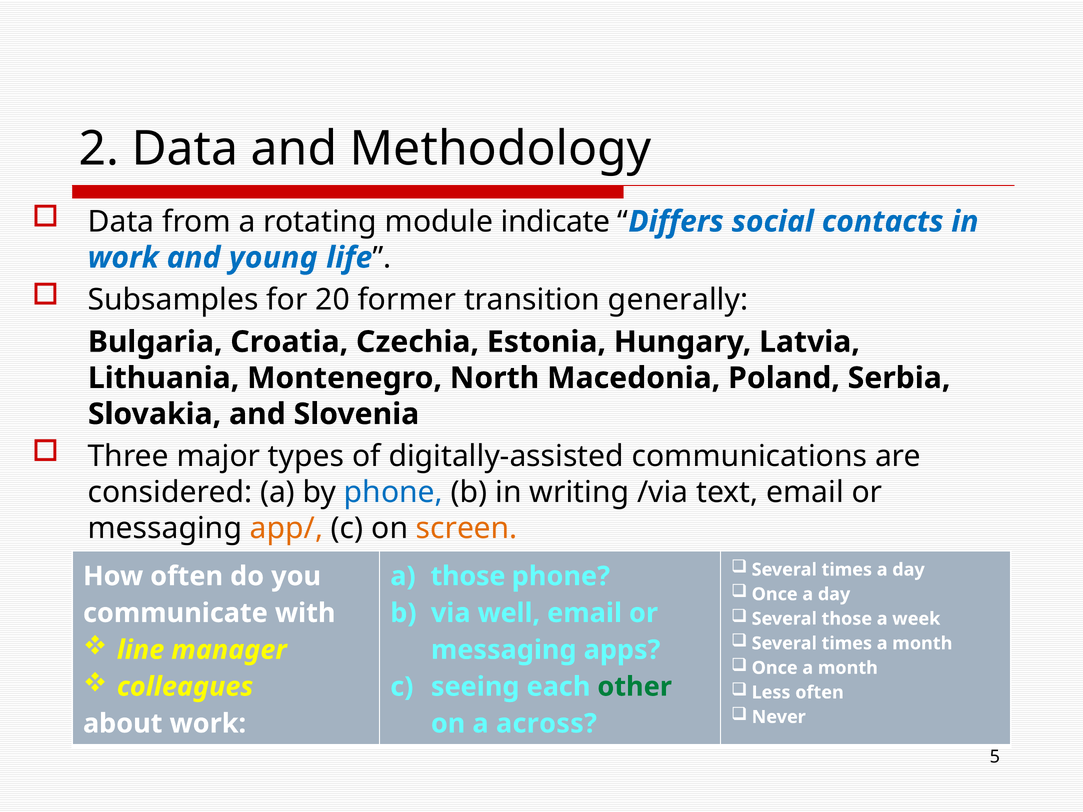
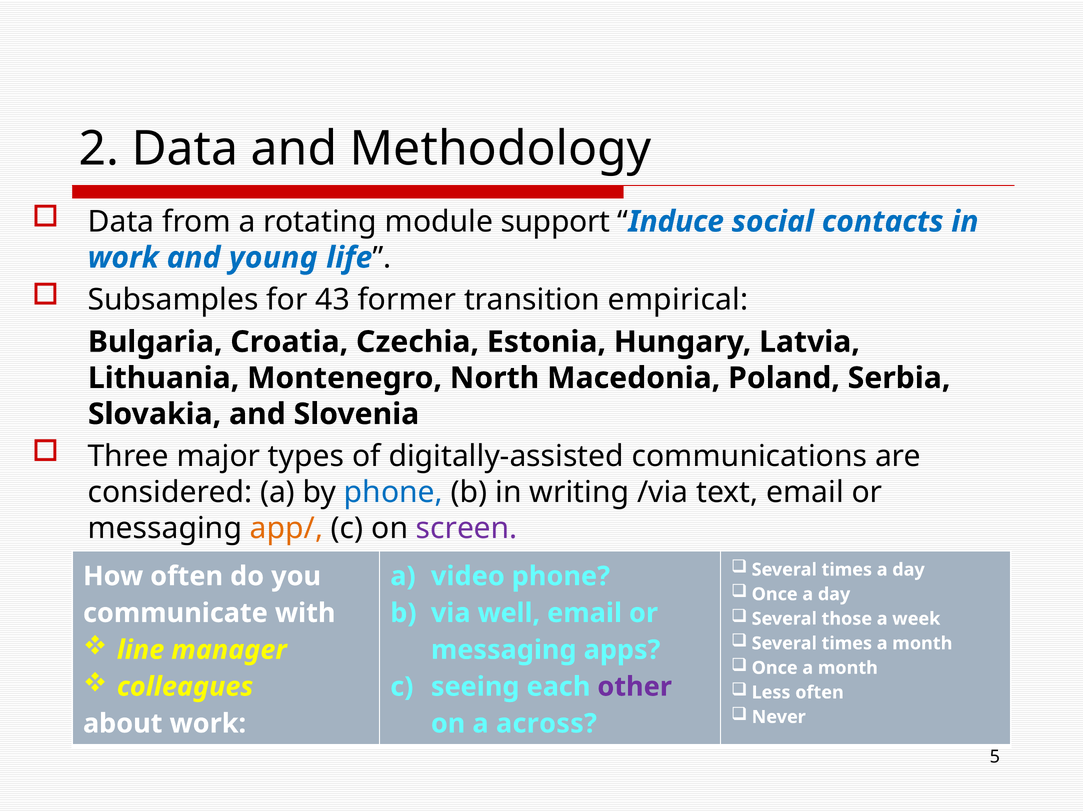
indicate: indicate -> support
Differs: Differs -> Induce
20: 20 -> 43
generally: generally -> empirical
screen colour: orange -> purple
a those: those -> video
other colour: green -> purple
